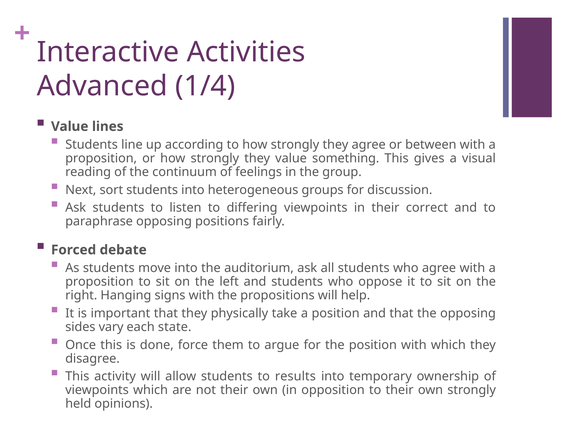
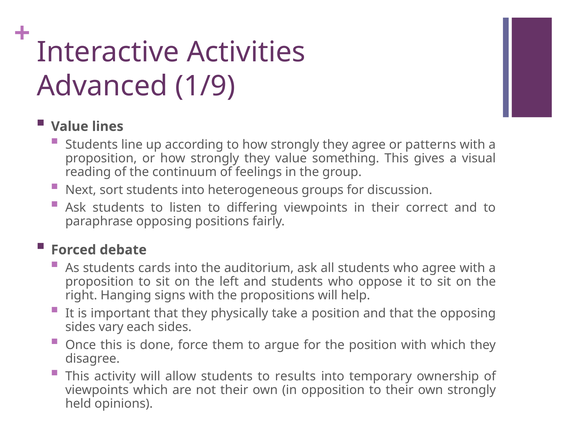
1/4: 1/4 -> 1/9
between: between -> patterns
move: move -> cards
each state: state -> sides
